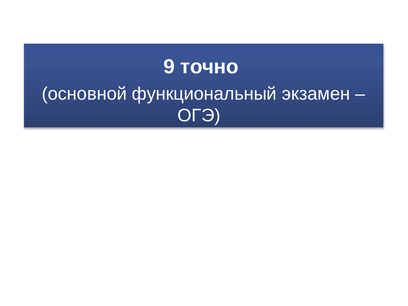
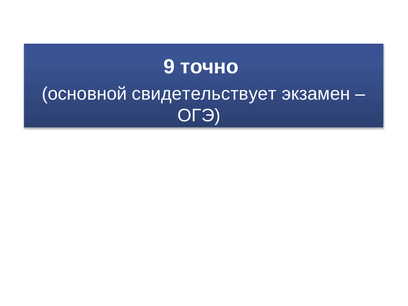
функциональный: функциональный -> свидетельствует
